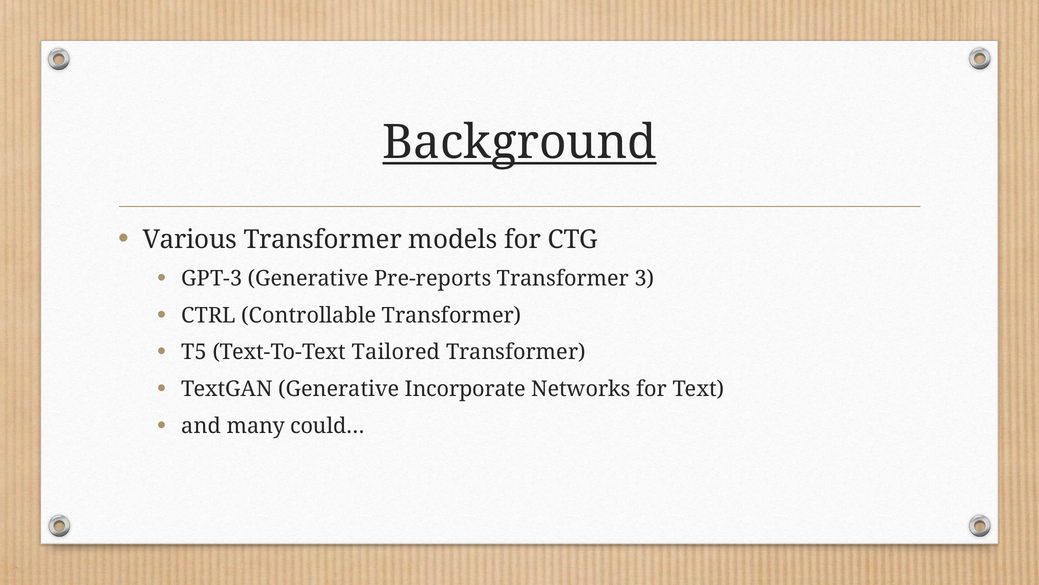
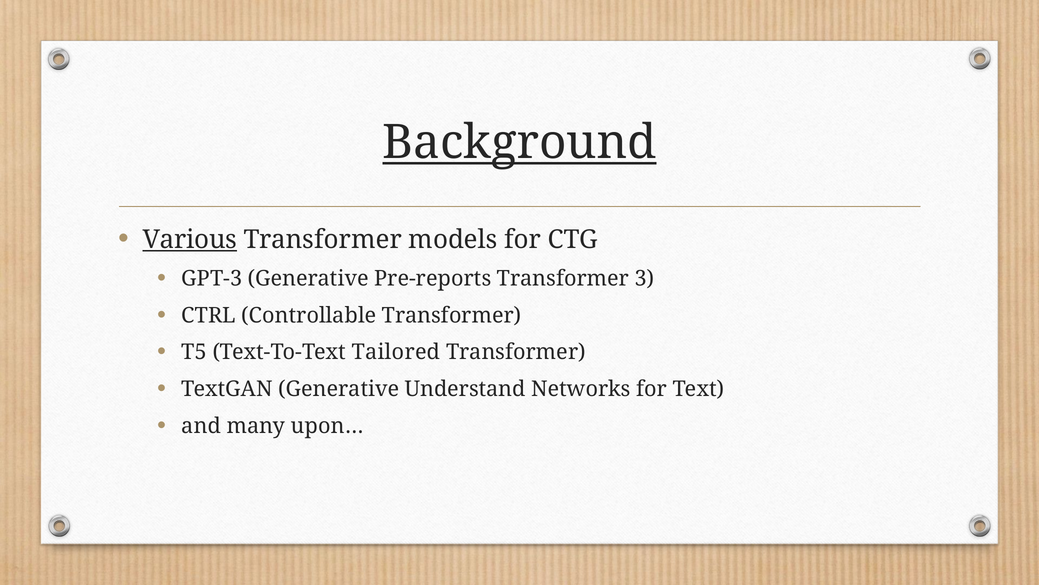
Various underline: none -> present
Incorporate: Incorporate -> Understand
could…: could… -> upon…
